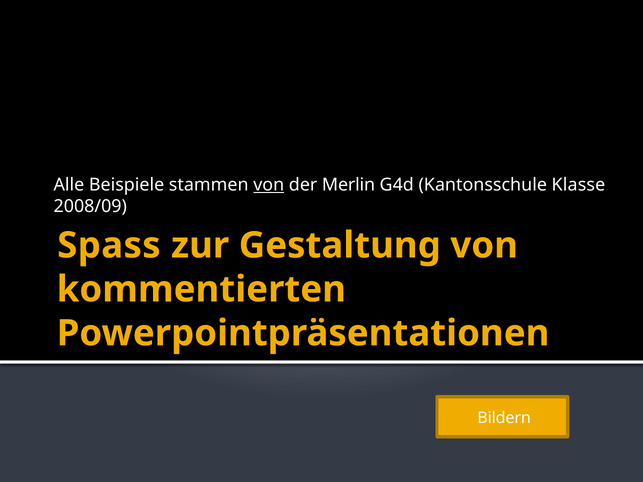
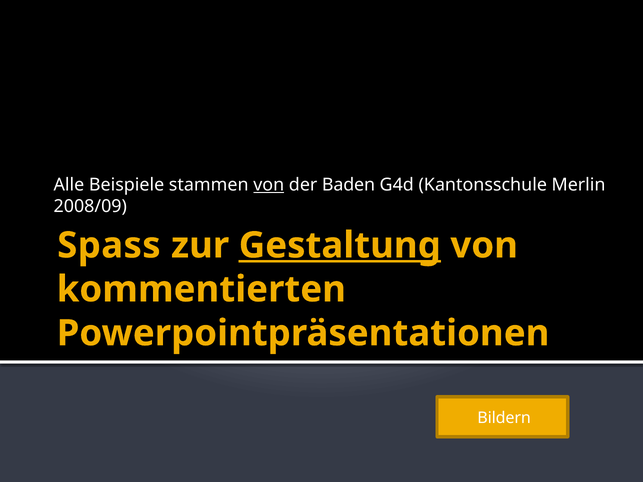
Merlin: Merlin -> Baden
Klasse: Klasse -> Merlin
Gestaltung underline: none -> present
